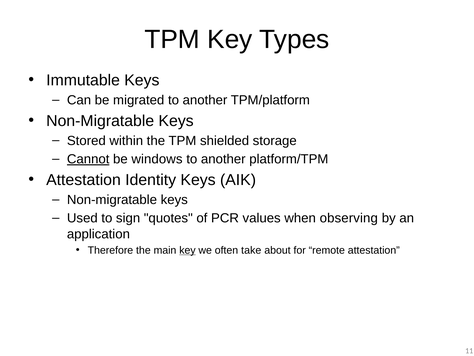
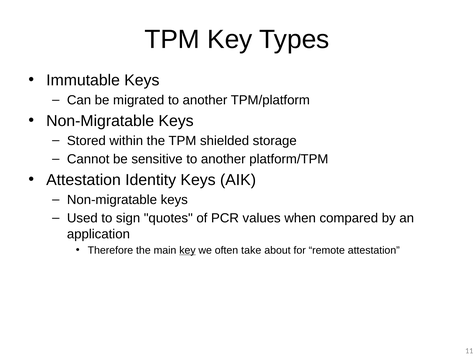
Cannot underline: present -> none
windows: windows -> sensitive
observing: observing -> compared
